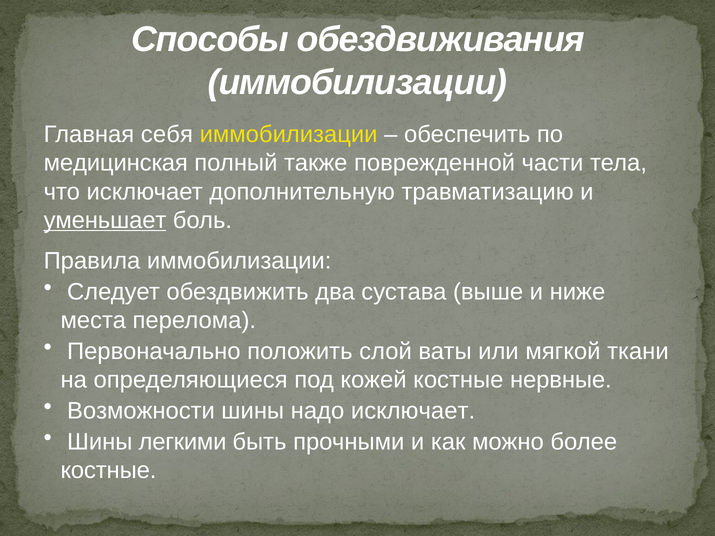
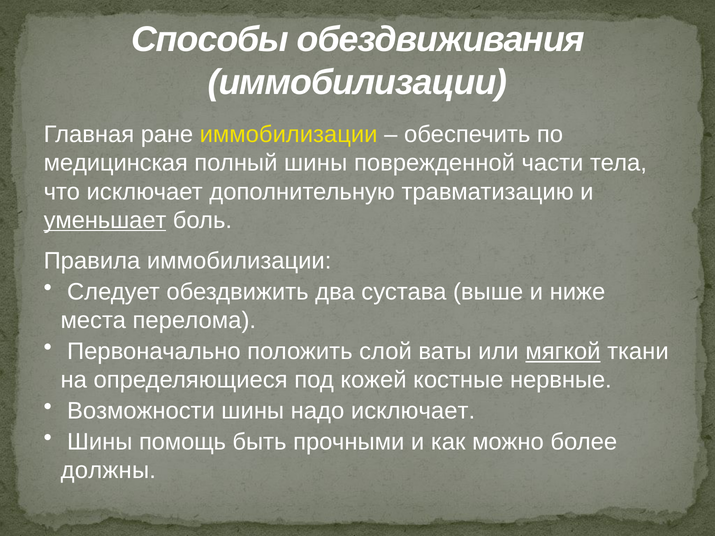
себя: себя -> ране
полный также: также -> шины
мягкой underline: none -> present
легкими: легкими -> помощь
костные at (108, 471): костные -> должны
